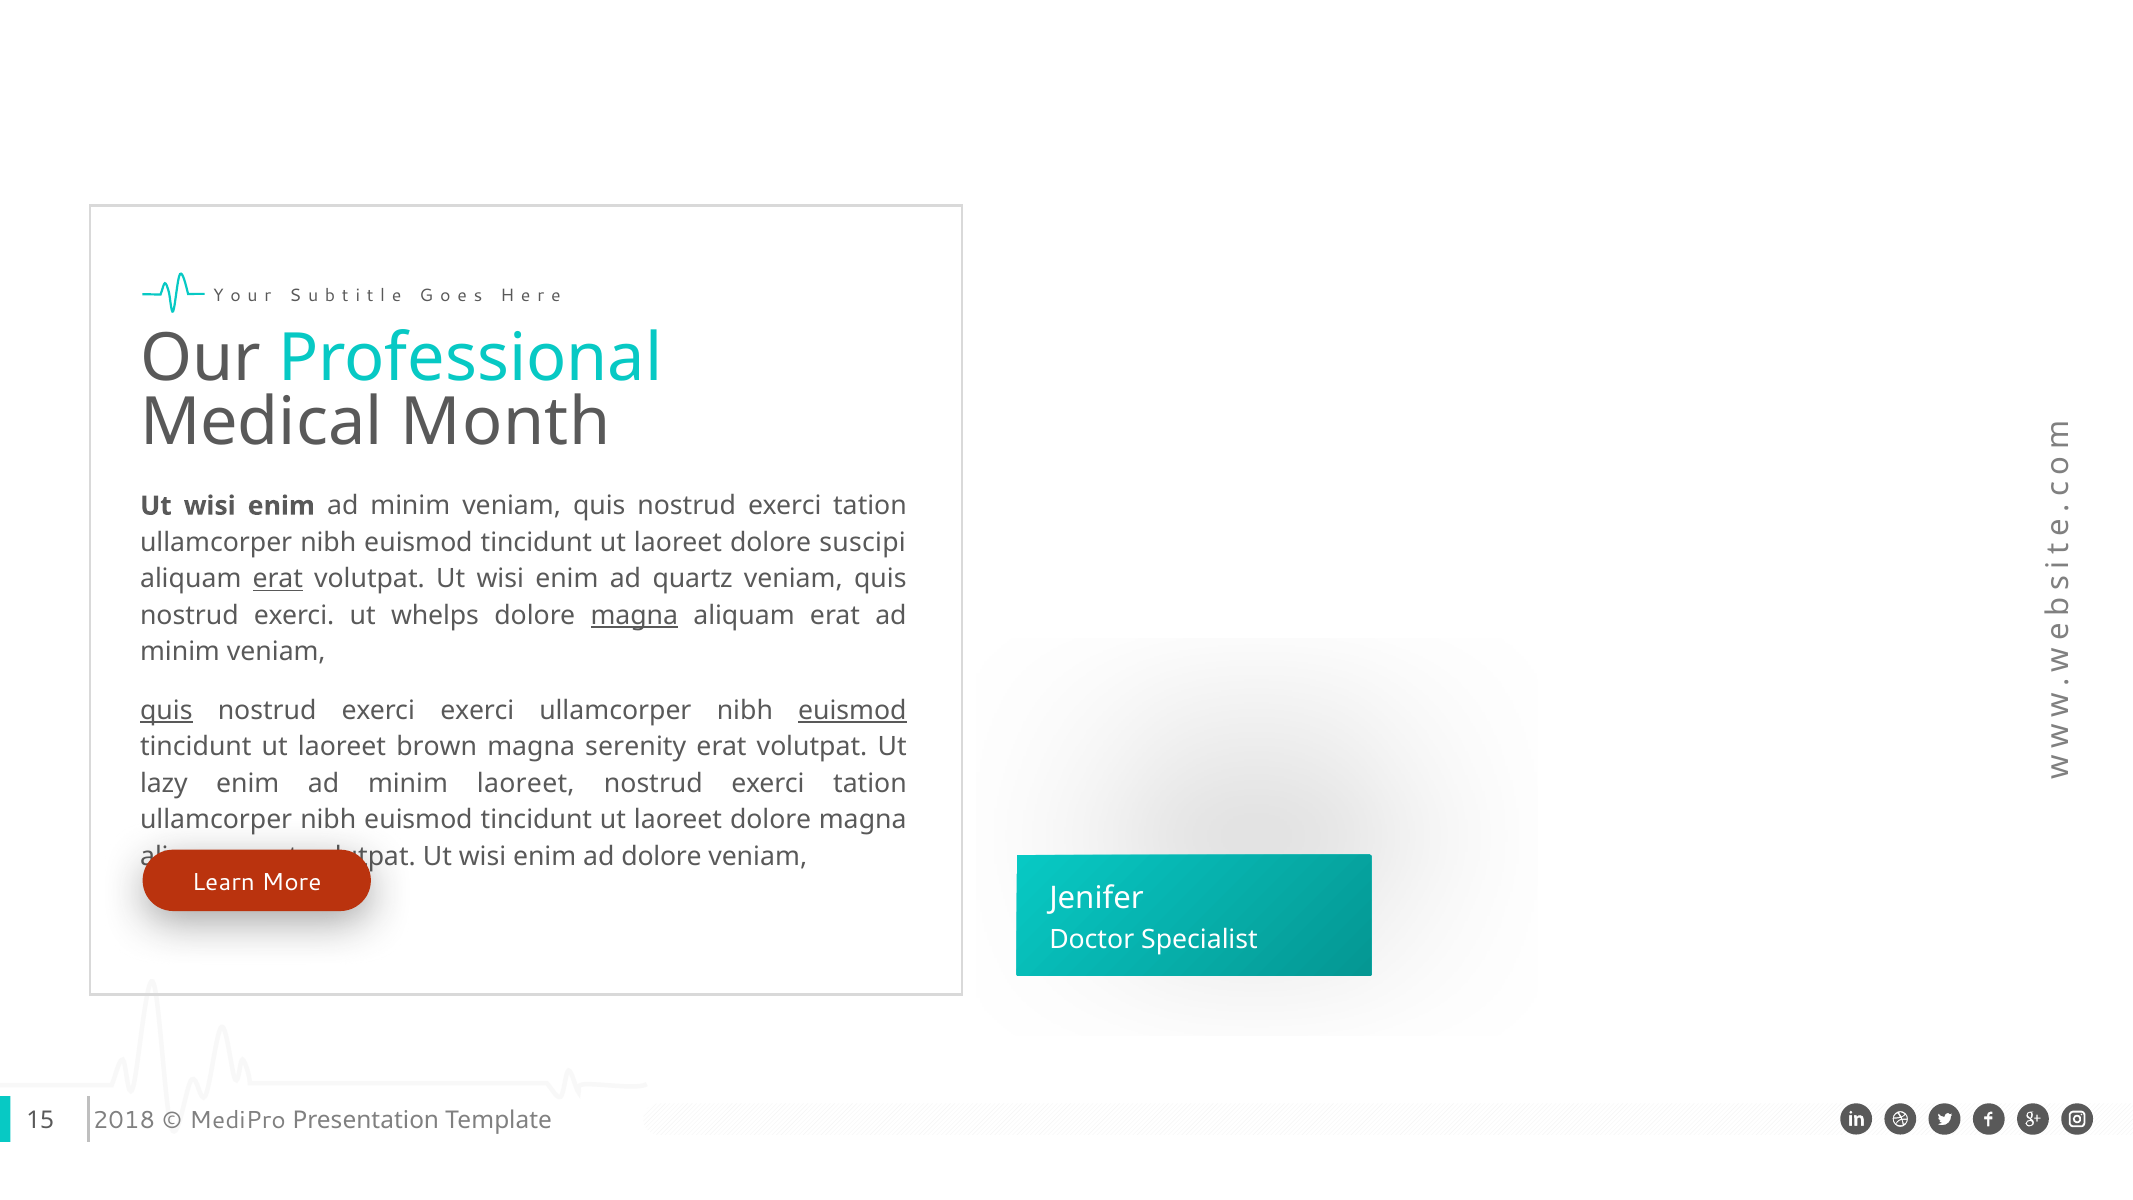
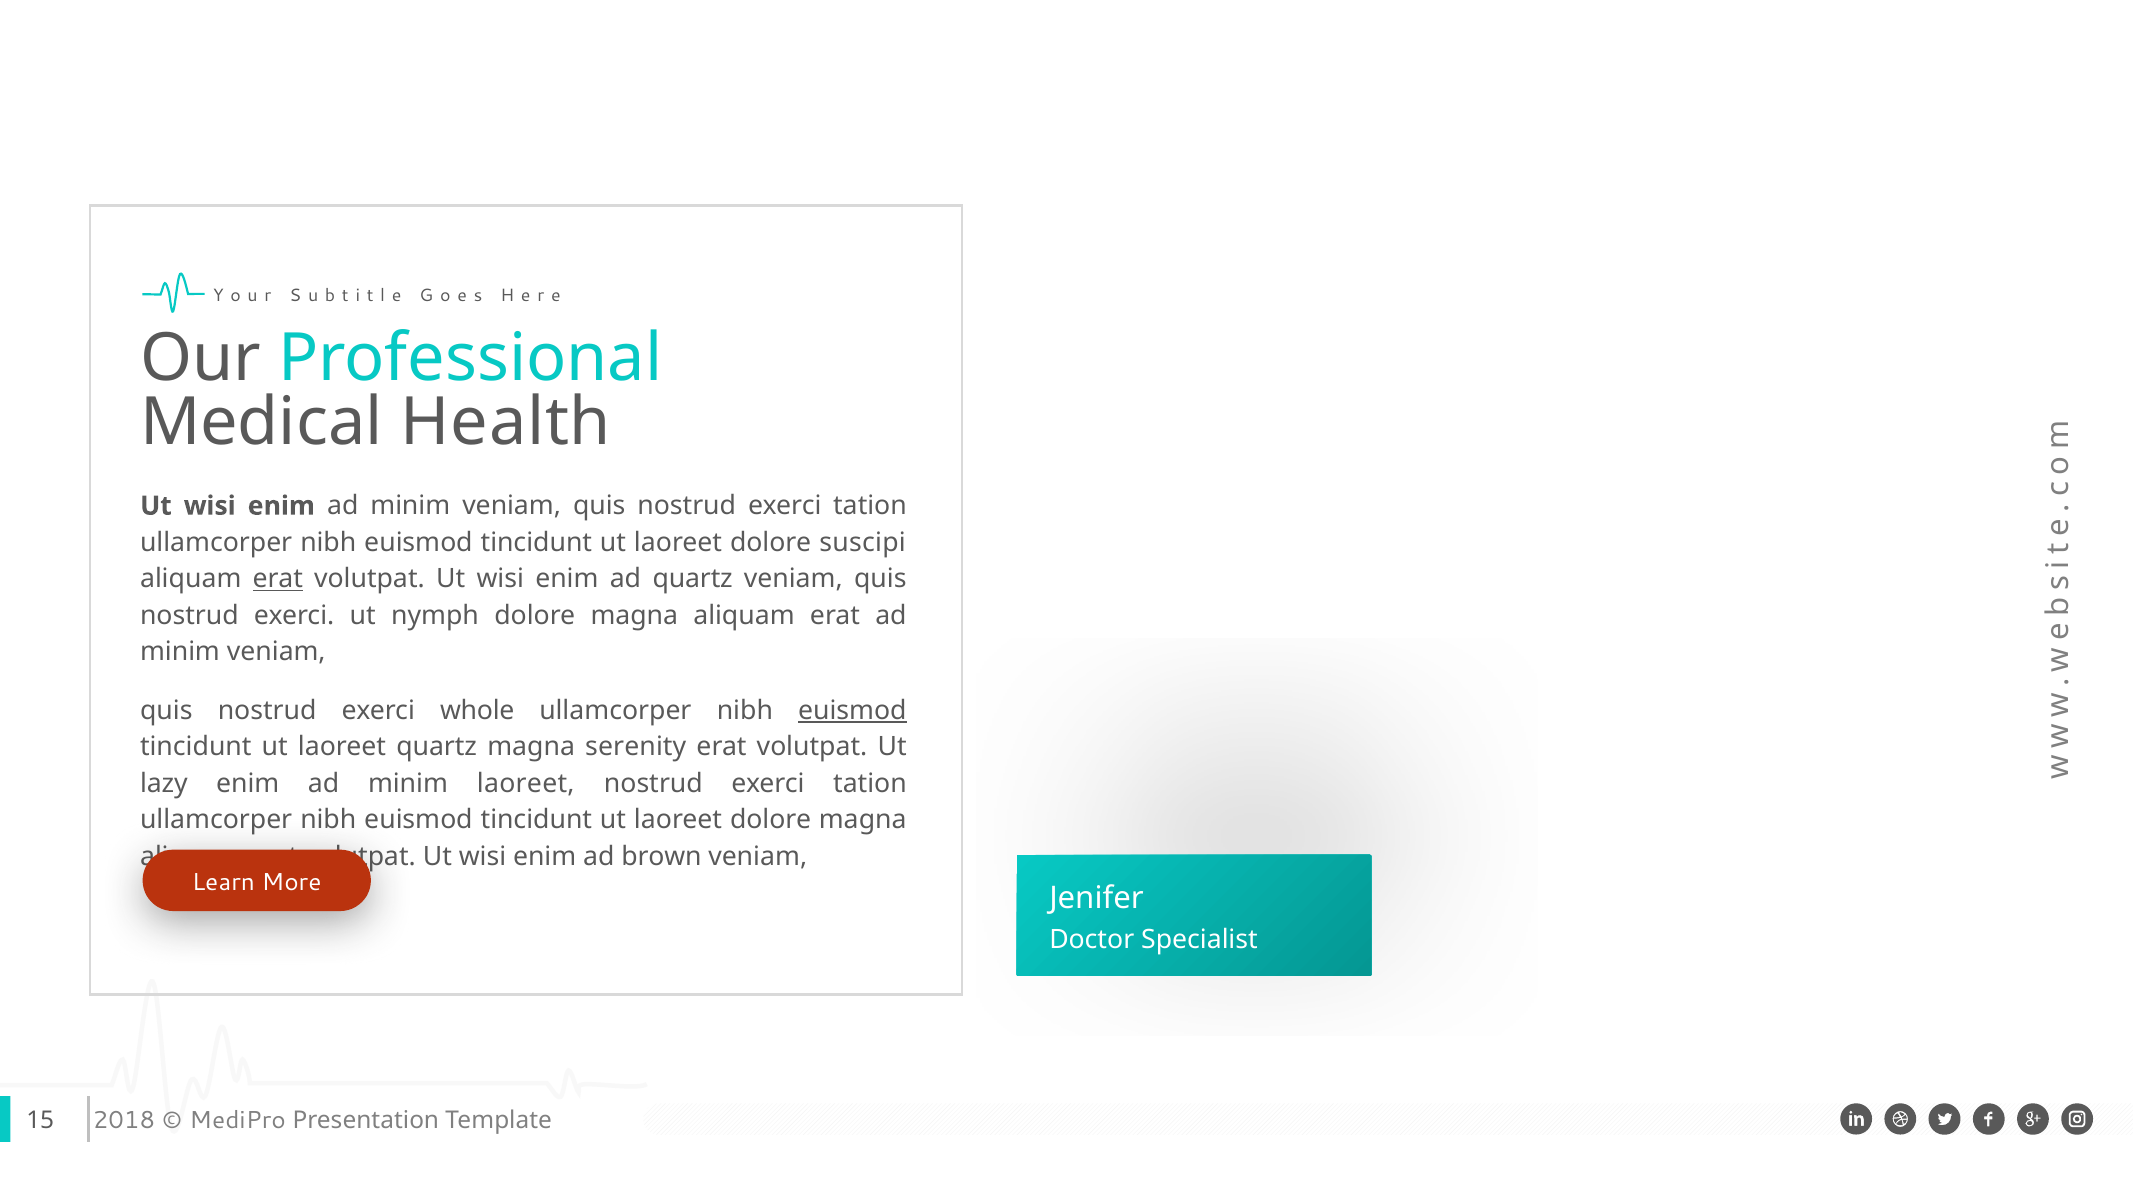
Month: Month -> Health
whelps: whelps -> nymph
magna at (634, 615) underline: present -> none
quis at (166, 710) underline: present -> none
exerci exerci: exerci -> whole
laoreet brown: brown -> quartz
ad dolore: dolore -> brown
